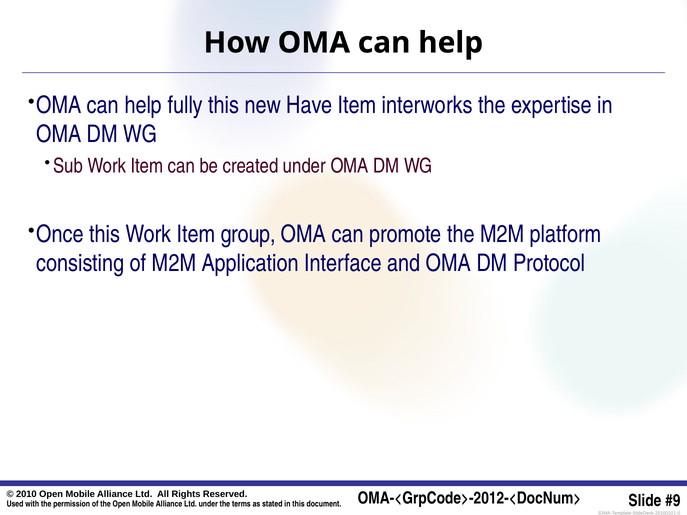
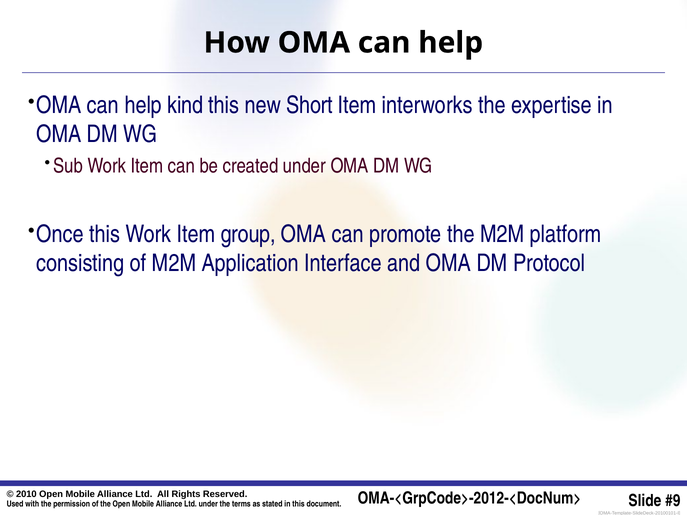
fully: fully -> kind
Have: Have -> Short
